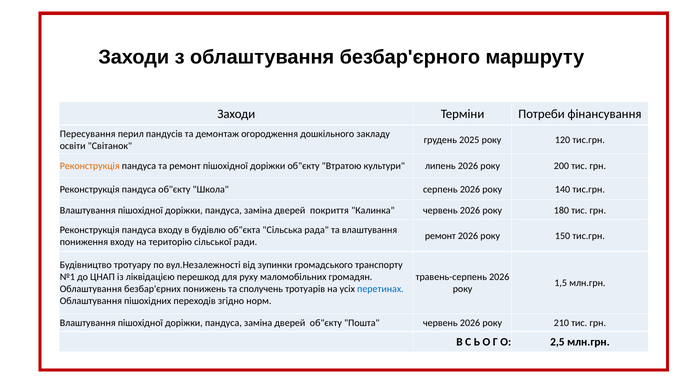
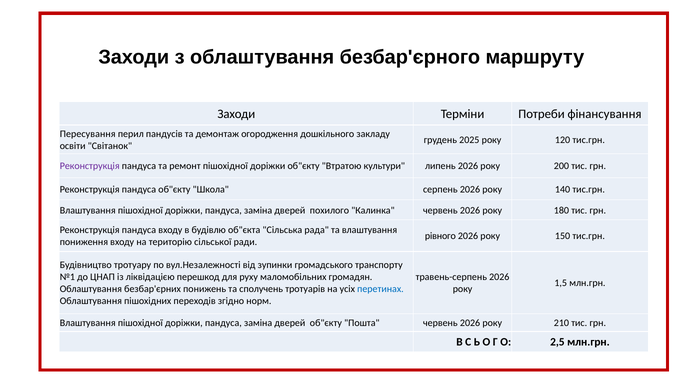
Реконструкція at (90, 166) colour: orange -> purple
покриття: покриття -> похилого
ремонт at (440, 236): ремонт -> рівного
